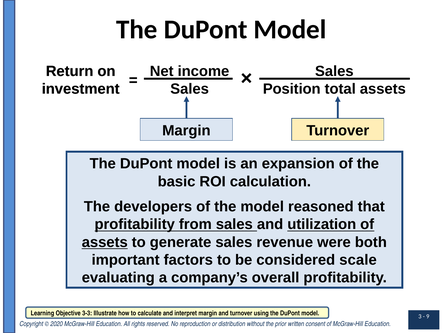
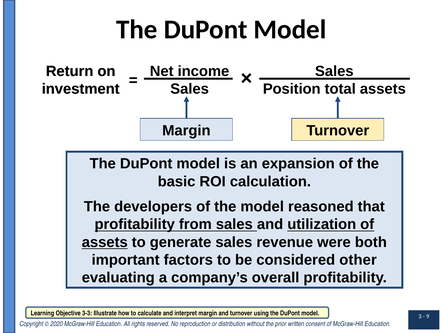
scale: scale -> other
